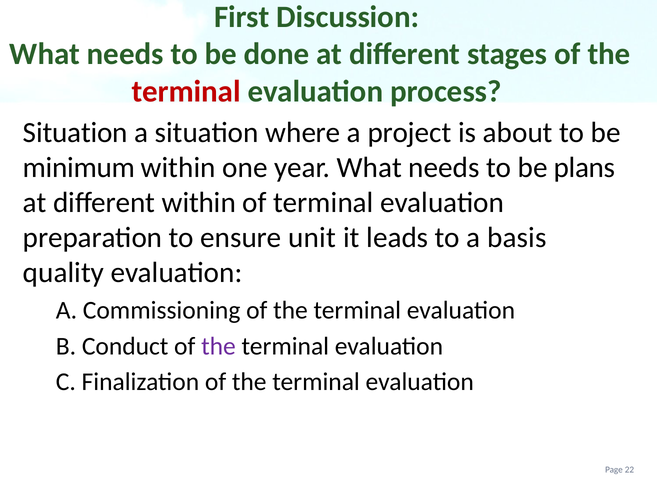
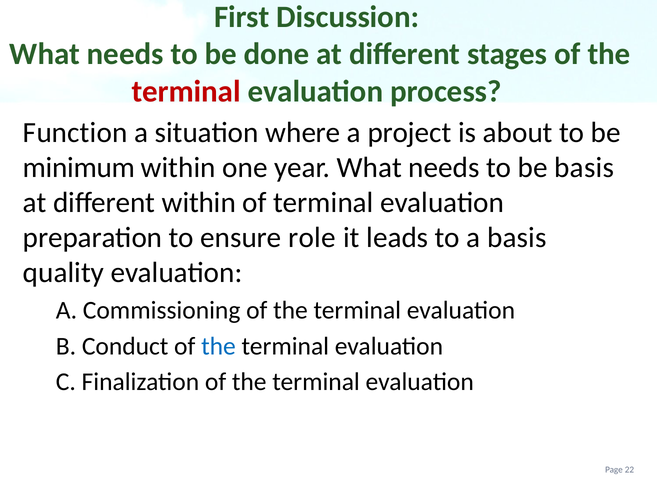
Situation at (75, 132): Situation -> Function
be plans: plans -> basis
unit: unit -> role
the at (218, 346) colour: purple -> blue
